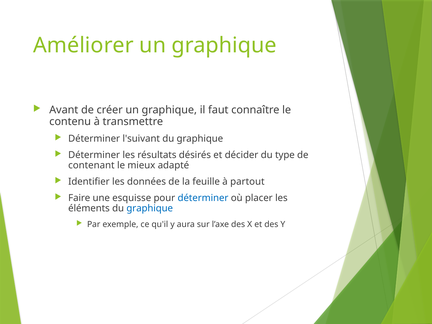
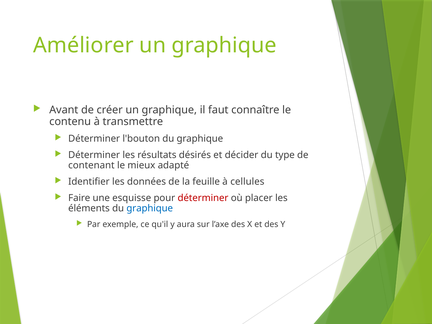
l'suivant: l'suivant -> l'bouton
partout: partout -> cellules
déterminer at (203, 198) colour: blue -> red
